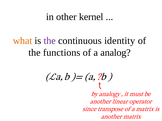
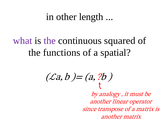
kernel: kernel -> length
what colour: orange -> purple
identity: identity -> squared
analog: analog -> spatial
